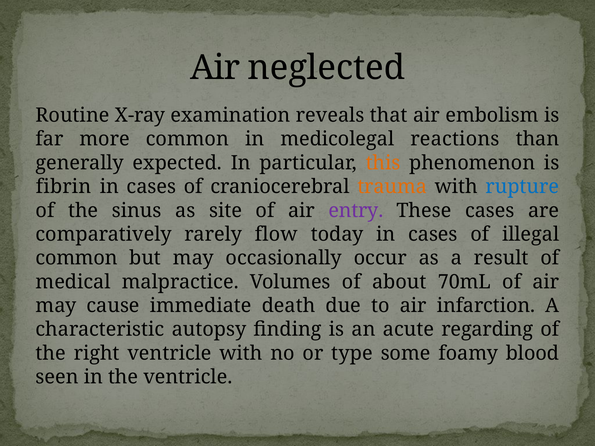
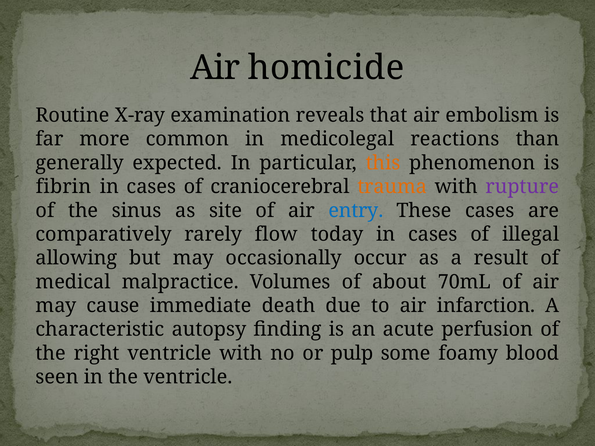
neglected: neglected -> homicide
rupture colour: blue -> purple
entry colour: purple -> blue
common at (77, 258): common -> allowing
regarding: regarding -> perfusion
type: type -> pulp
